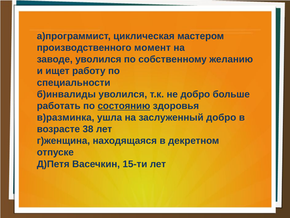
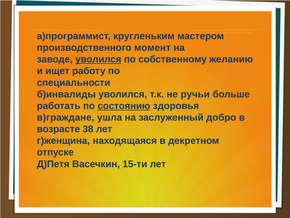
циклическая: циклическая -> кругленьким
уволился at (98, 59) underline: none -> present
не добро: добро -> ручьи
в)разминка: в)разминка -> в)граждане
